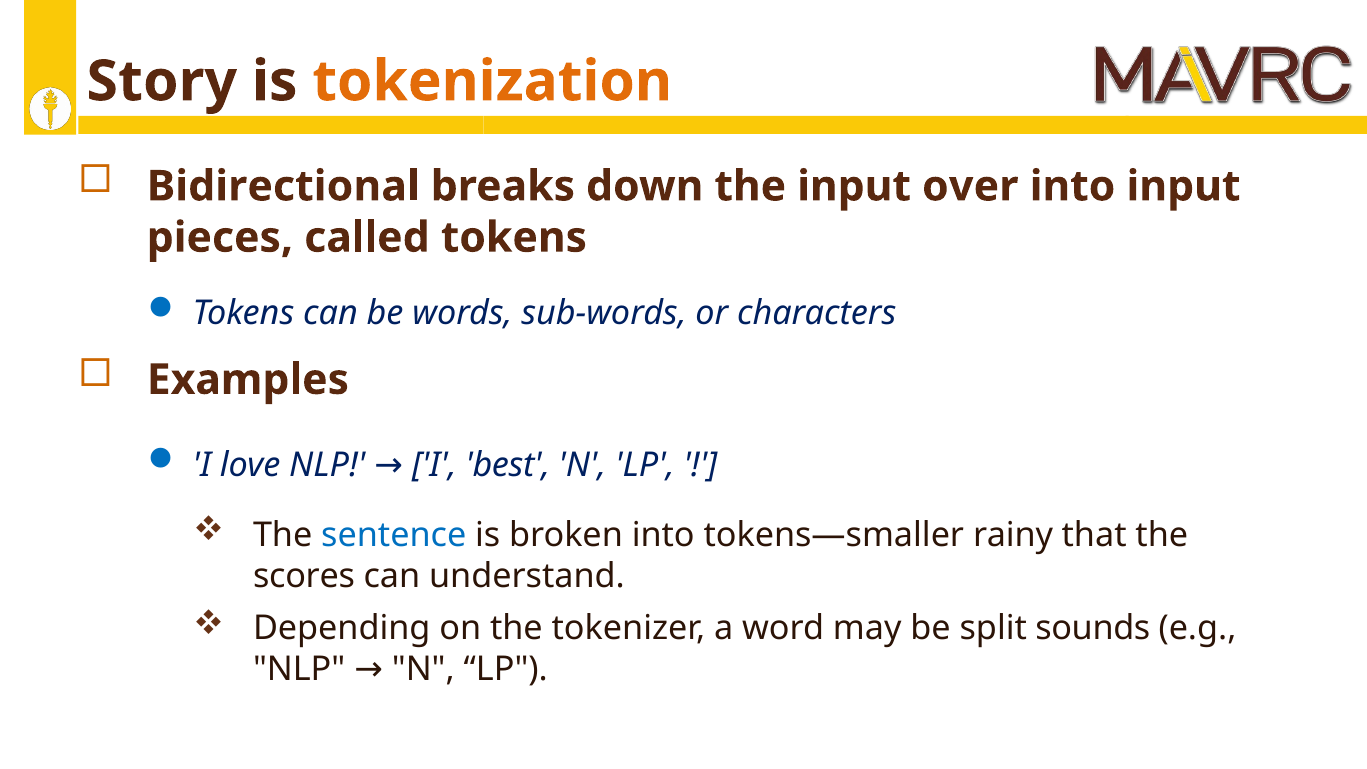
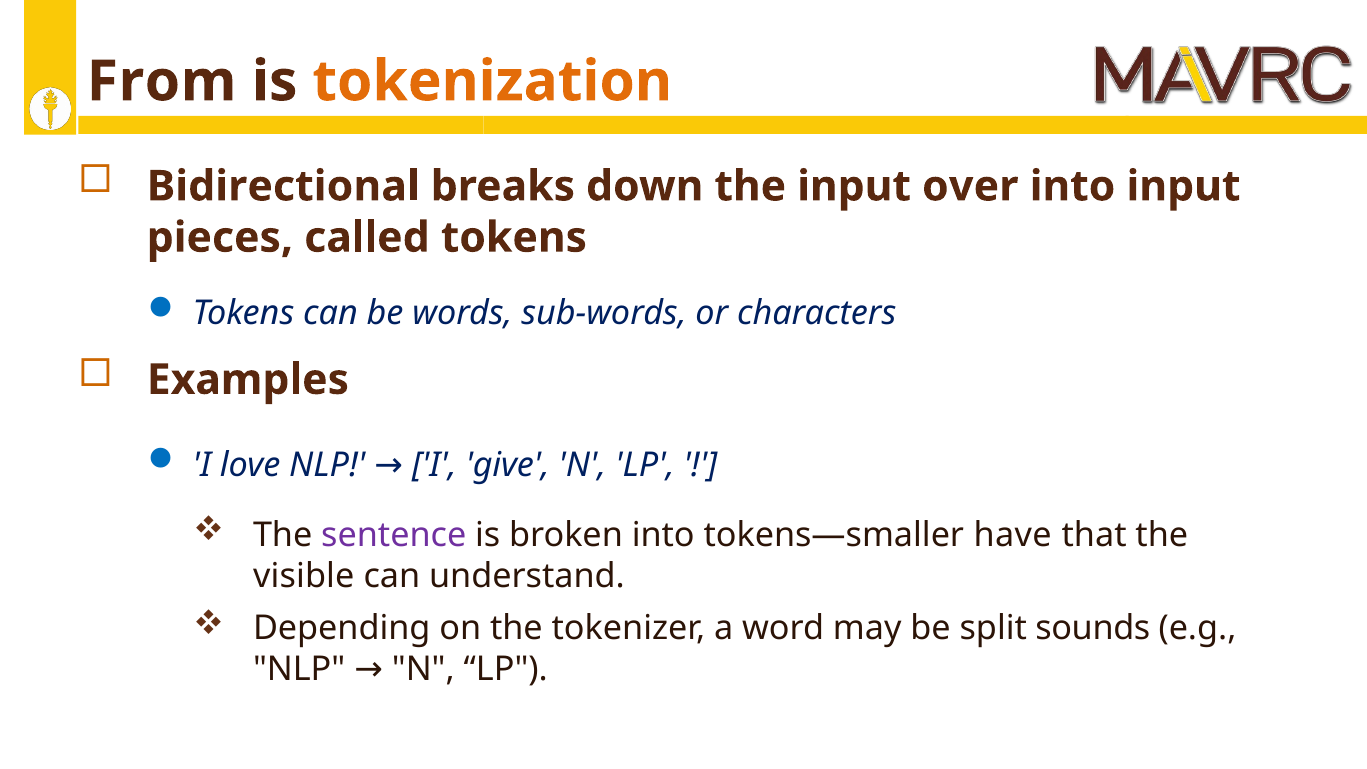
Story: Story -> From
best: best -> give
sentence colour: blue -> purple
rainy: rainy -> have
scores: scores -> visible
